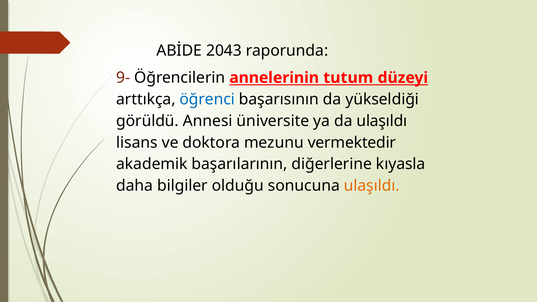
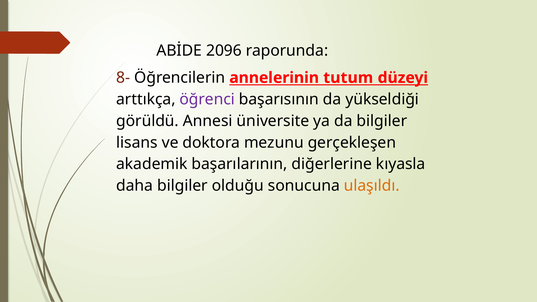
2043: 2043 -> 2096
9-: 9- -> 8-
öğrenci colour: blue -> purple
da ulaşıldı: ulaşıldı -> bilgiler
vermektedir: vermektedir -> gerçekleşen
